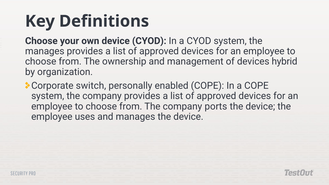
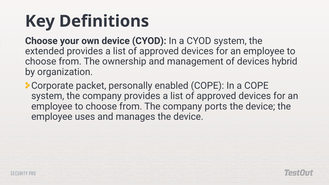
manages at (45, 51): manages -> extended
switch: switch -> packet
